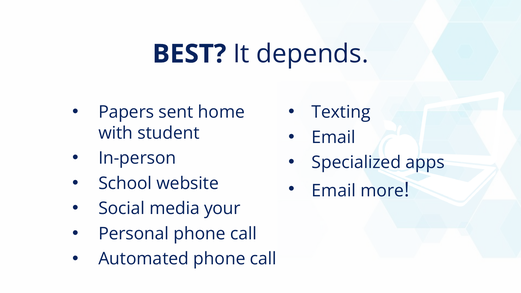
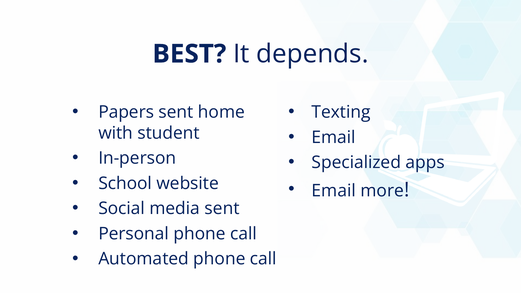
media your: your -> sent
